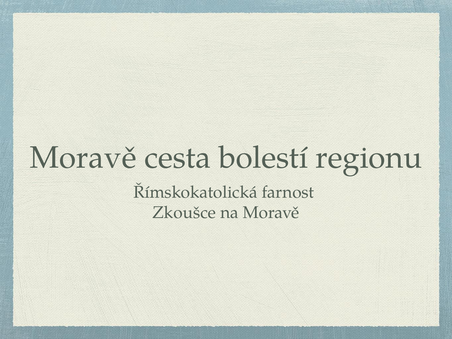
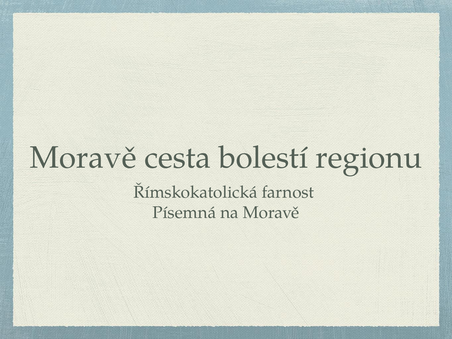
Zkoušce: Zkoušce -> Písemná
